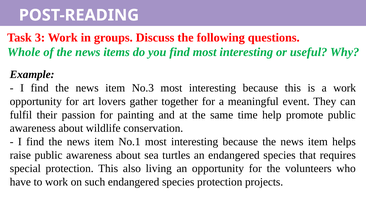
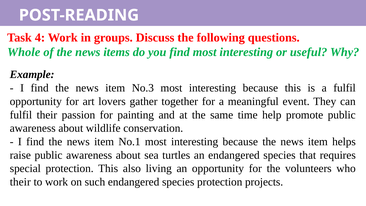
3: 3 -> 4
a work: work -> fulfil
have at (20, 182): have -> their
